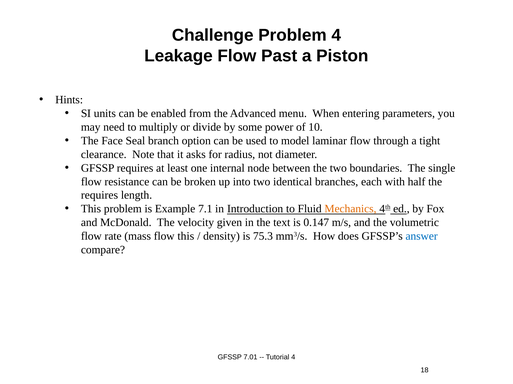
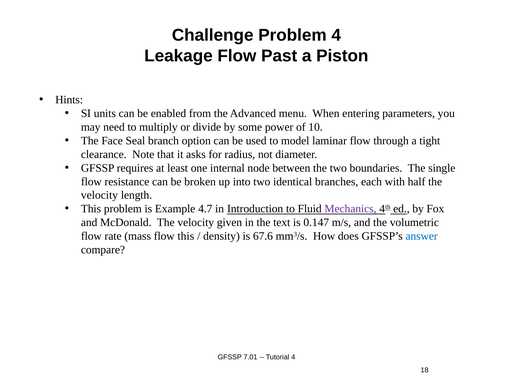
requires at (99, 196): requires -> velocity
7.1: 7.1 -> 4.7
Mechanics colour: orange -> purple
75.3: 75.3 -> 67.6
